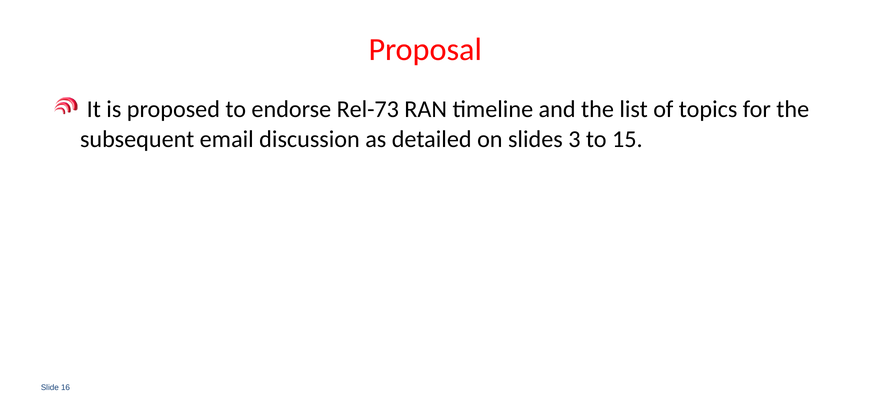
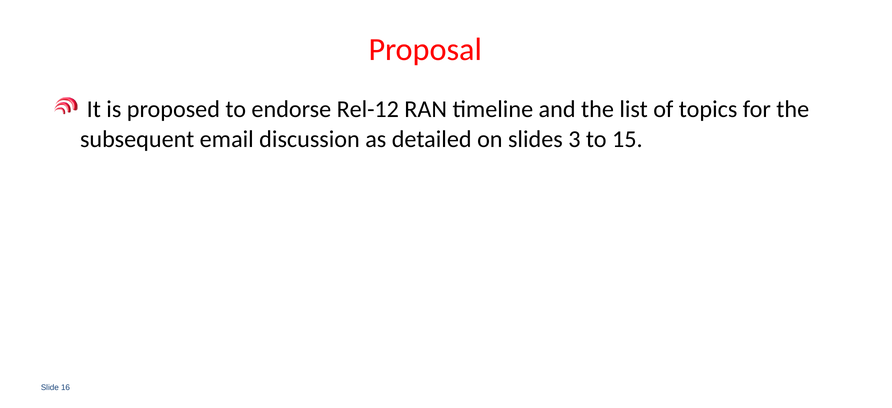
Rel-73: Rel-73 -> Rel-12
